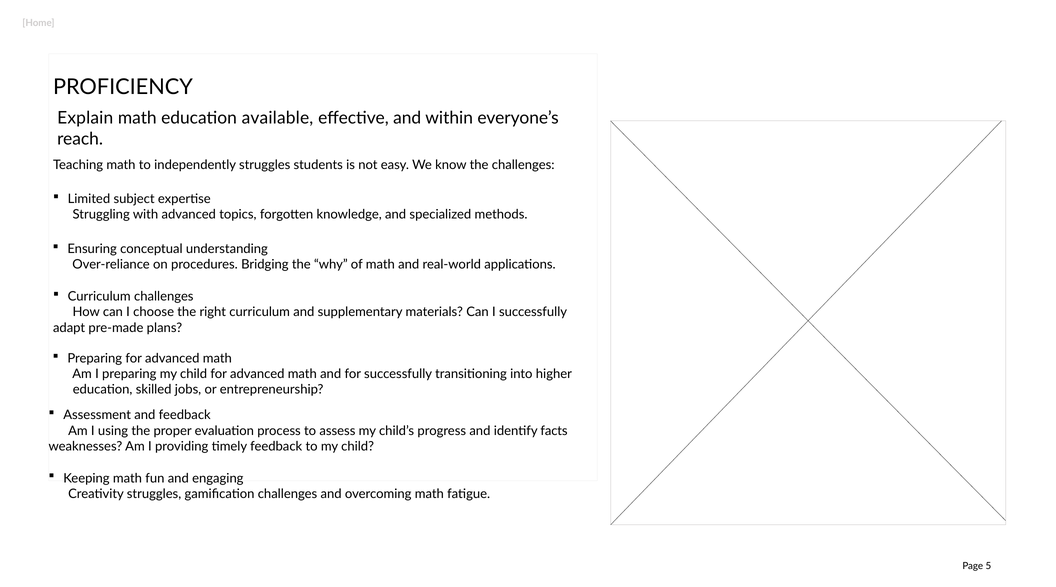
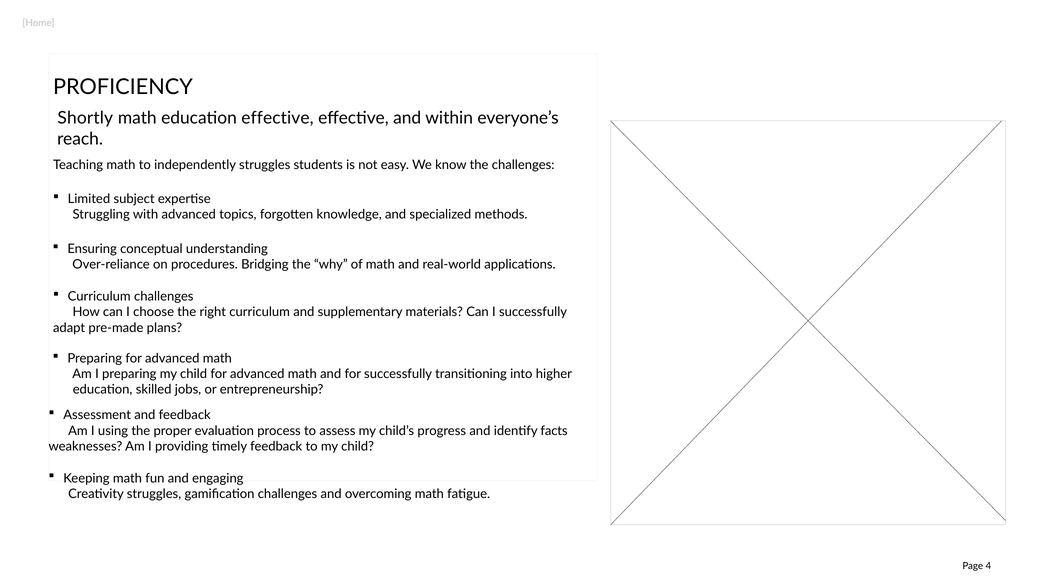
Explain: Explain -> Shortly
education available: available -> effective
5: 5 -> 4
